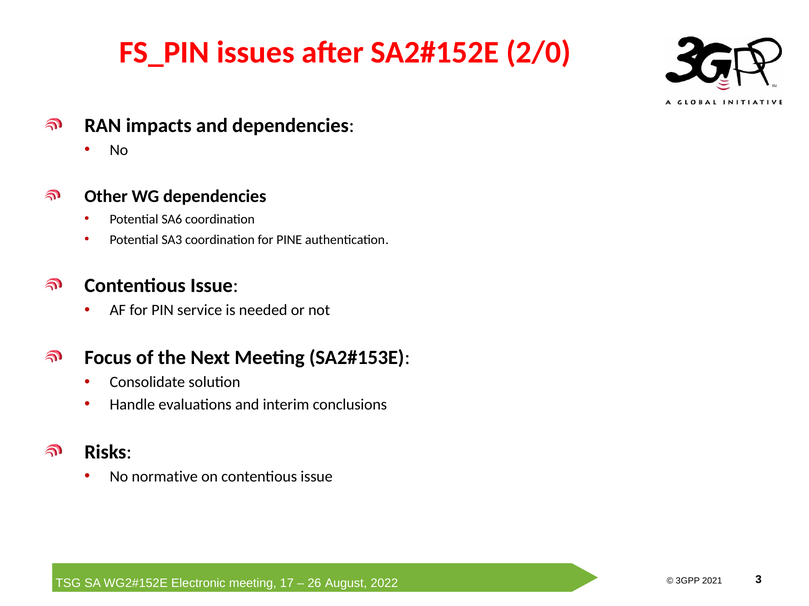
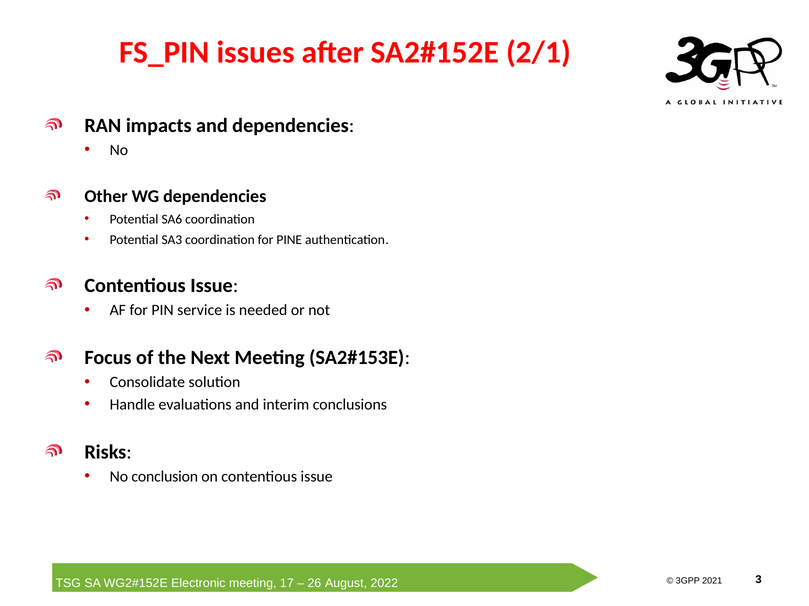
2/0: 2/0 -> 2/1
normative: normative -> conclusion
